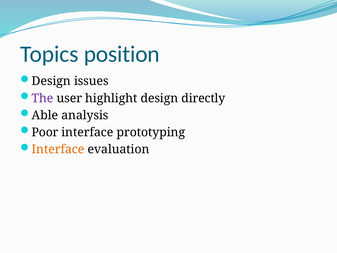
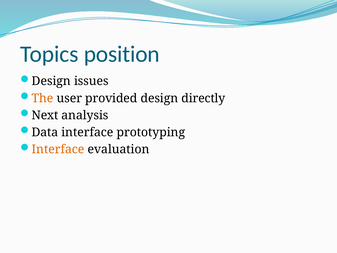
The colour: purple -> orange
highlight: highlight -> provided
Able: Able -> Next
Poor: Poor -> Data
